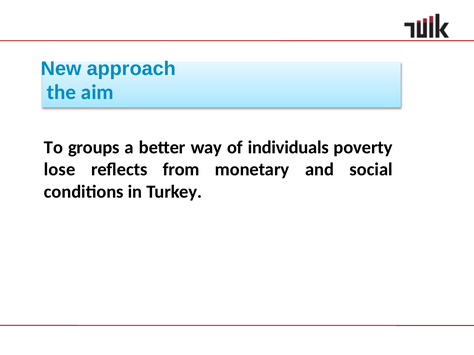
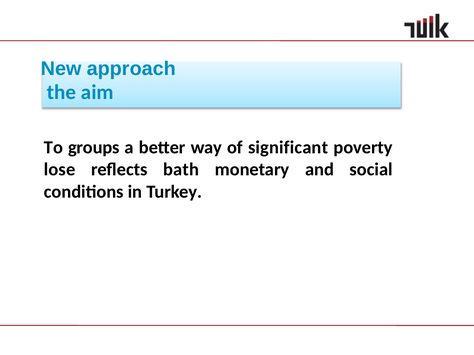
individuals: individuals -> significant
from: from -> bath
